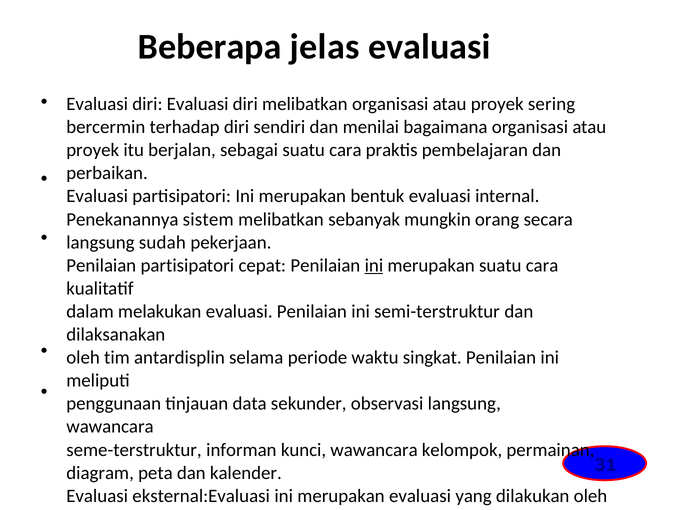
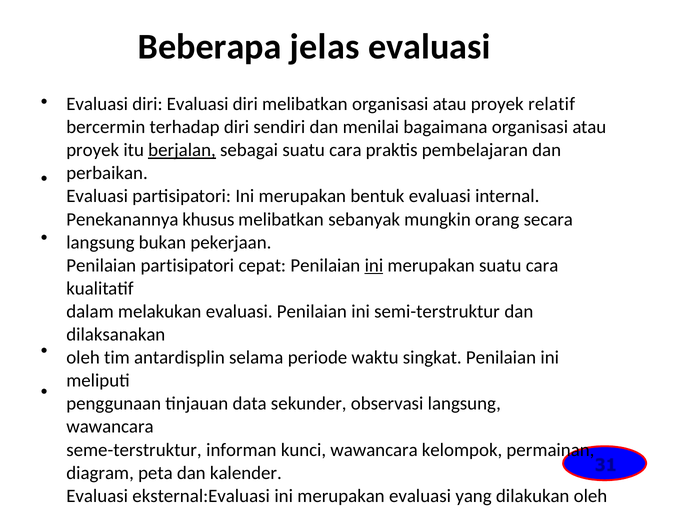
sering: sering -> relatif
berjalan underline: none -> present
sistem: sistem -> khusus
sudah: sudah -> bukan
